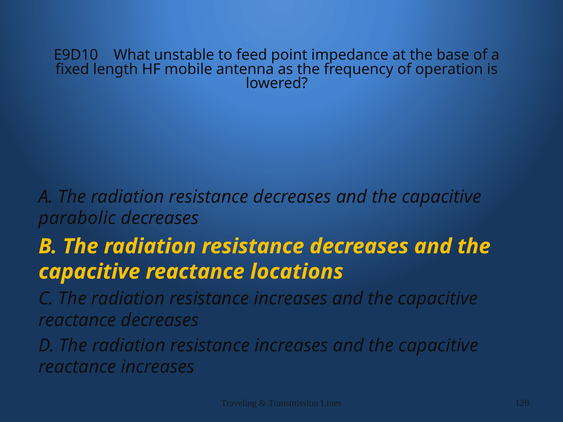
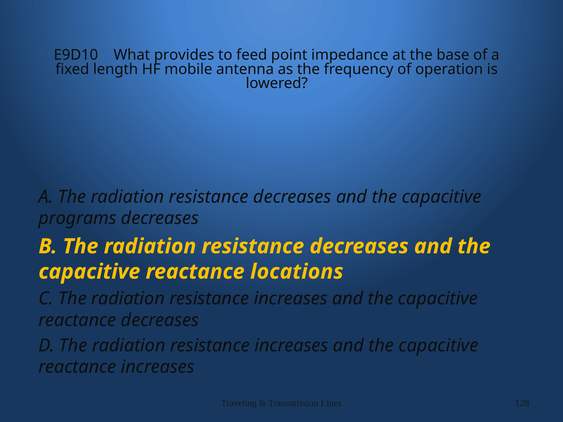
unstable: unstable -> provides
parabolic: parabolic -> programs
